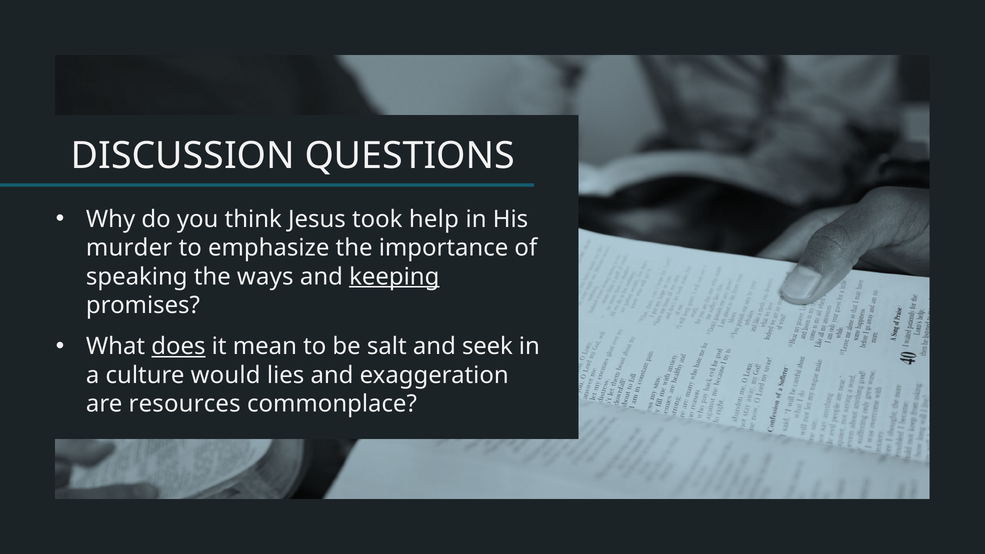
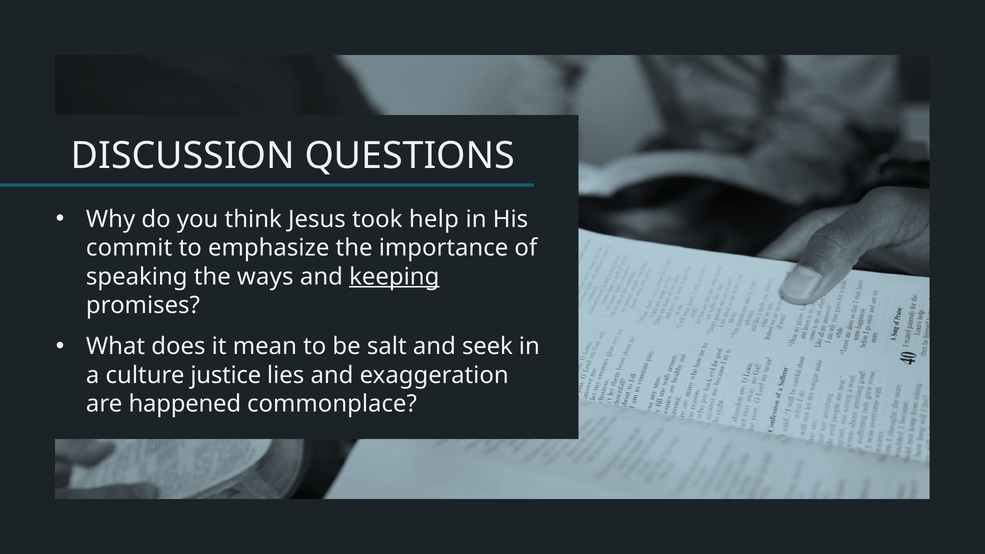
murder: murder -> commit
does underline: present -> none
would: would -> justice
resources: resources -> happened
